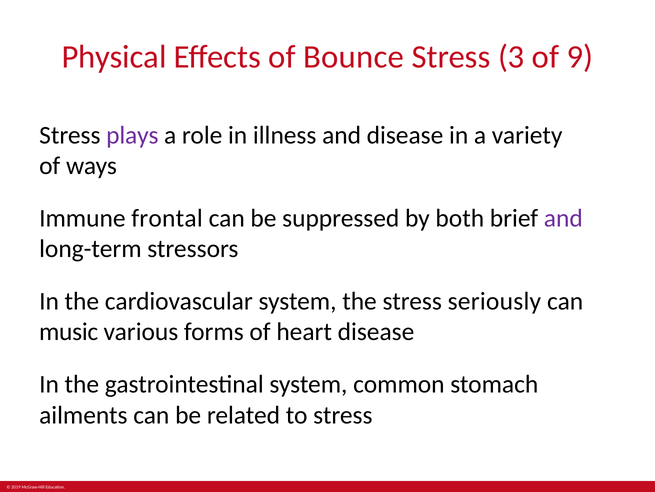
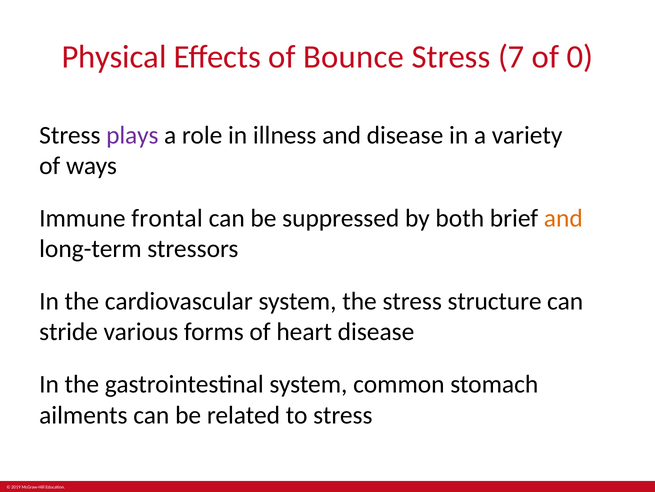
3: 3 -> 7
9: 9 -> 0
and at (563, 218) colour: purple -> orange
seriously: seriously -> structure
music: music -> stride
